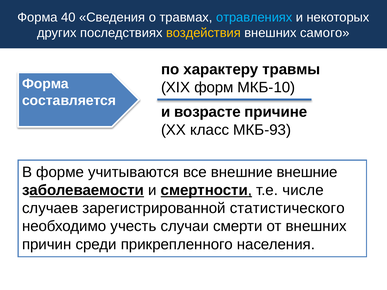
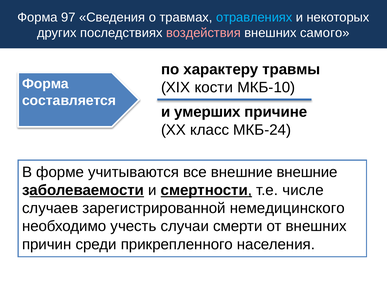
40: 40 -> 97
воздействия colour: yellow -> pink
форм: форм -> кости
возрасте: возрасте -> умерших
МКБ-93: МКБ-93 -> МКБ-24
статистического: статистического -> немедицинского
